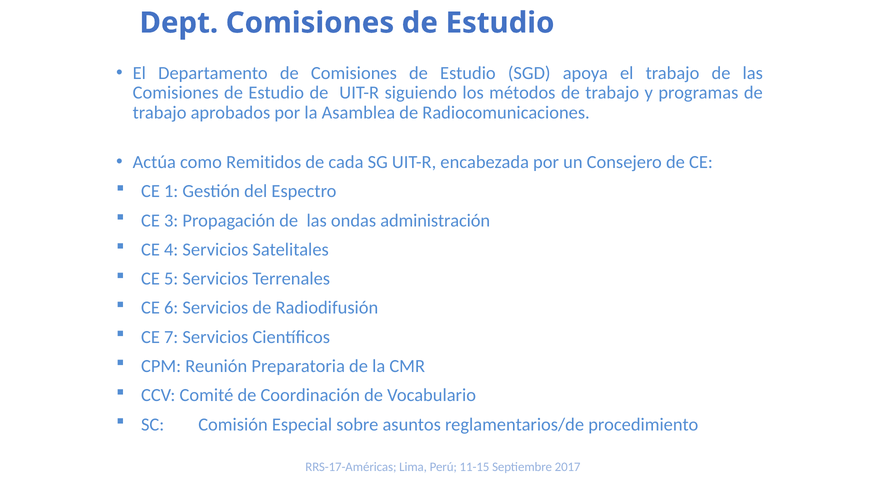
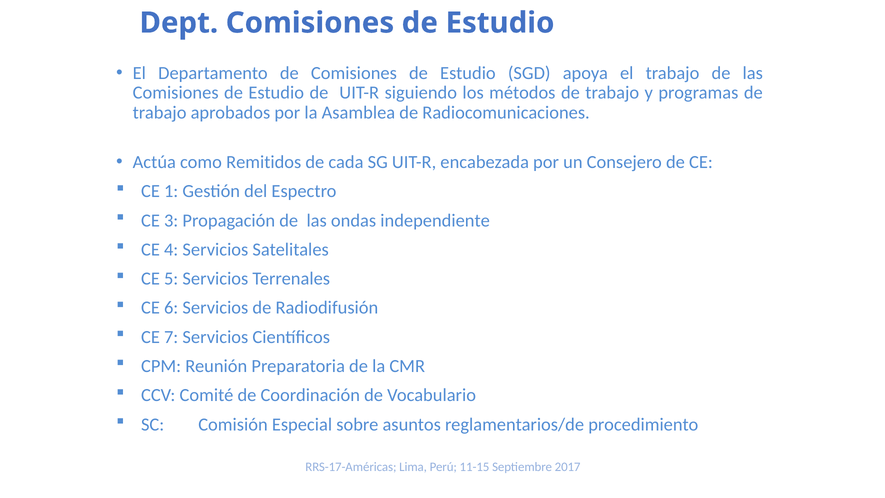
administración: administración -> independiente
